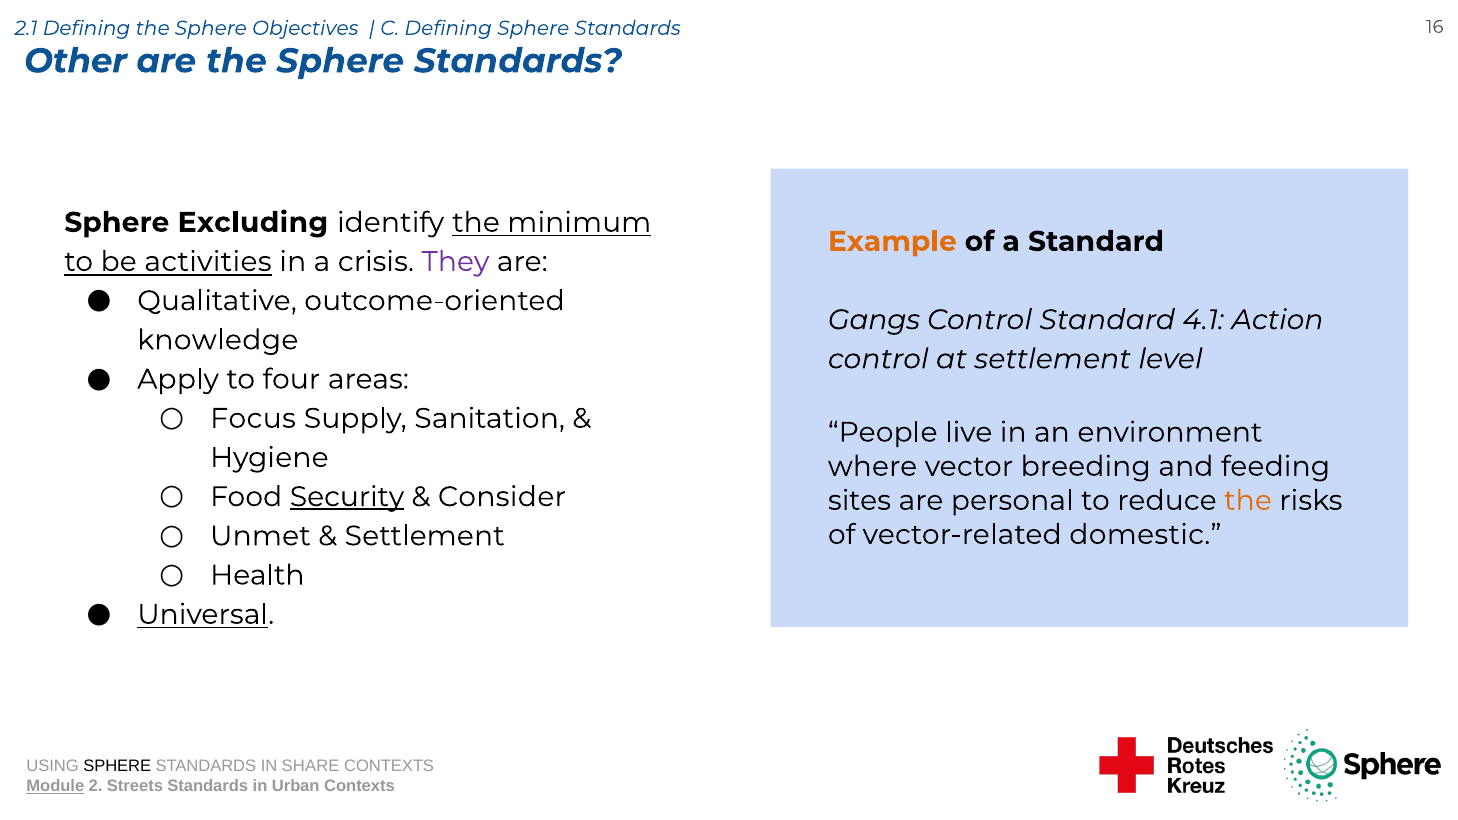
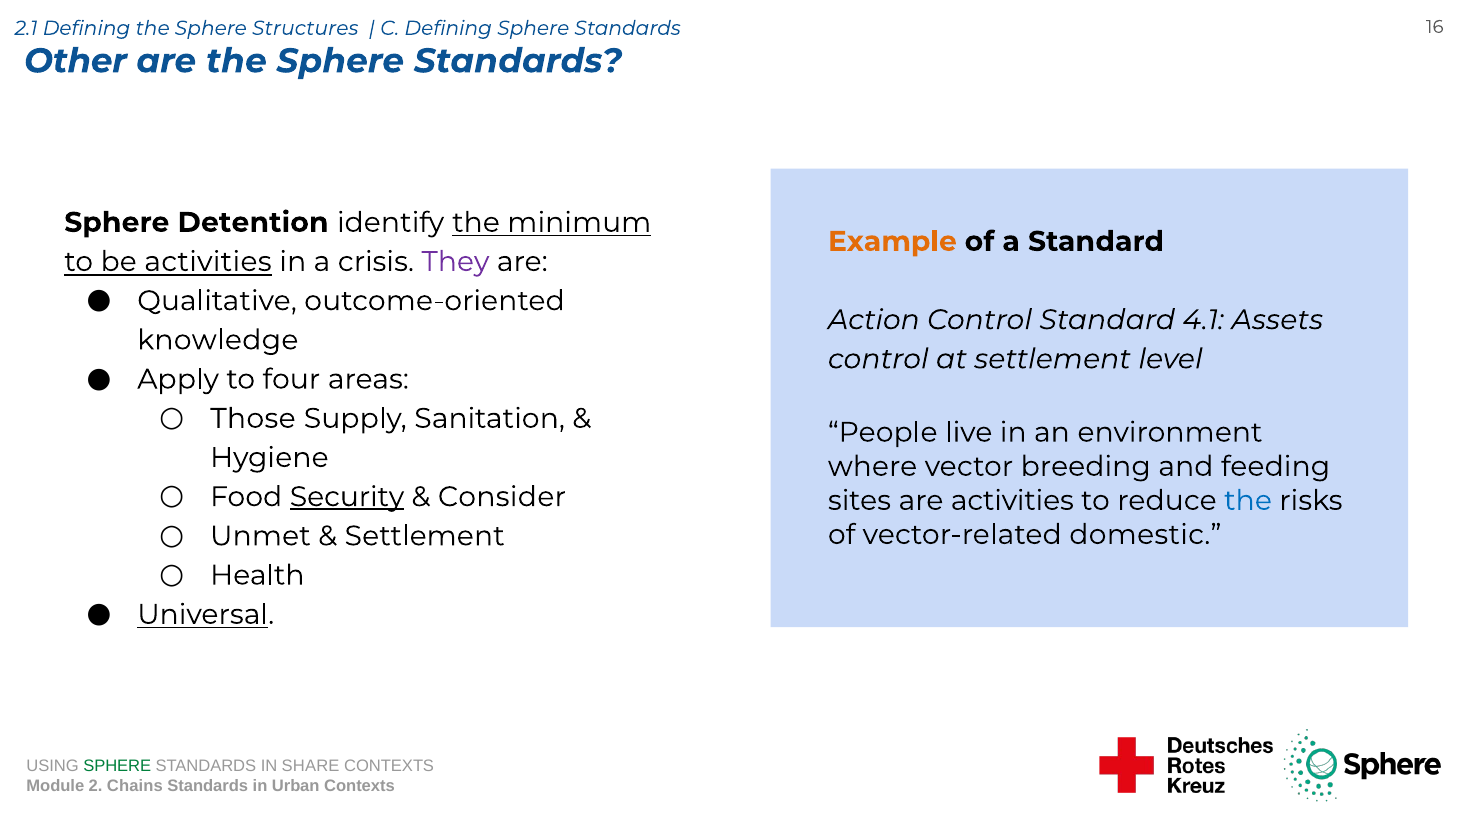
Objectives: Objectives -> Structures
Excluding: Excluding -> Detention
Gangs: Gangs -> Action
Action: Action -> Assets
Focus: Focus -> Those
are personal: personal -> activities
the at (1248, 501) colour: orange -> blue
SPHERE at (117, 766) colour: black -> green
Module underline: present -> none
Streets: Streets -> Chains
